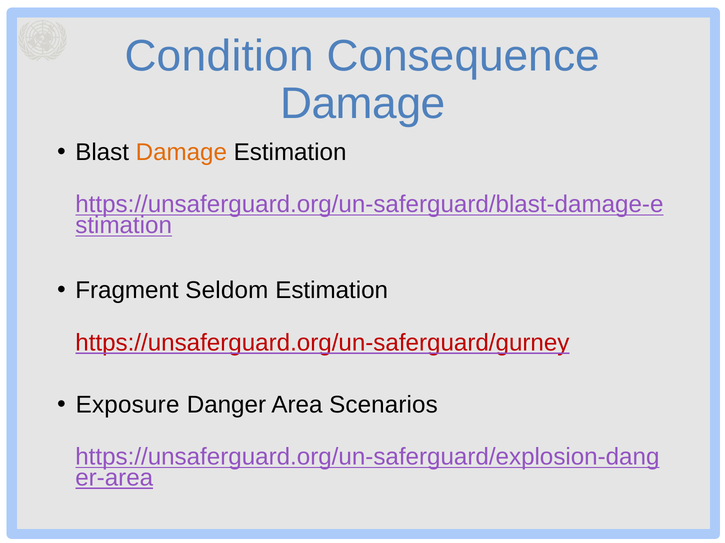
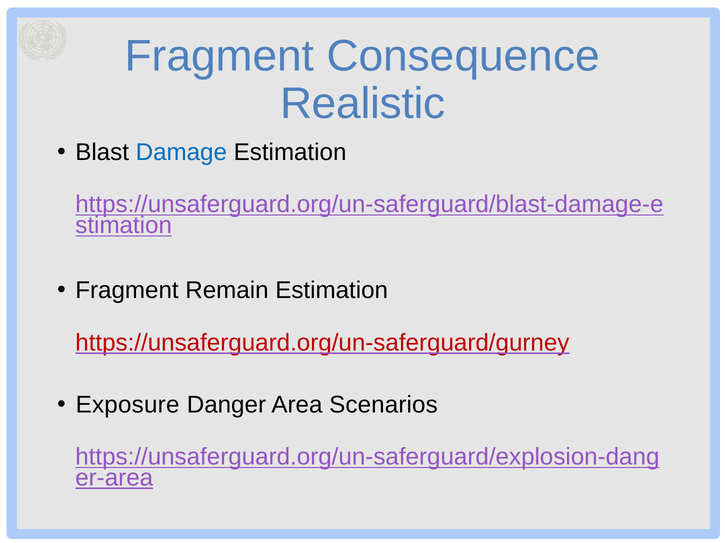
Condition at (219, 56): Condition -> Fragment
Damage at (363, 104): Damage -> Realistic
Damage at (181, 153) colour: orange -> blue
Seldom: Seldom -> Remain
